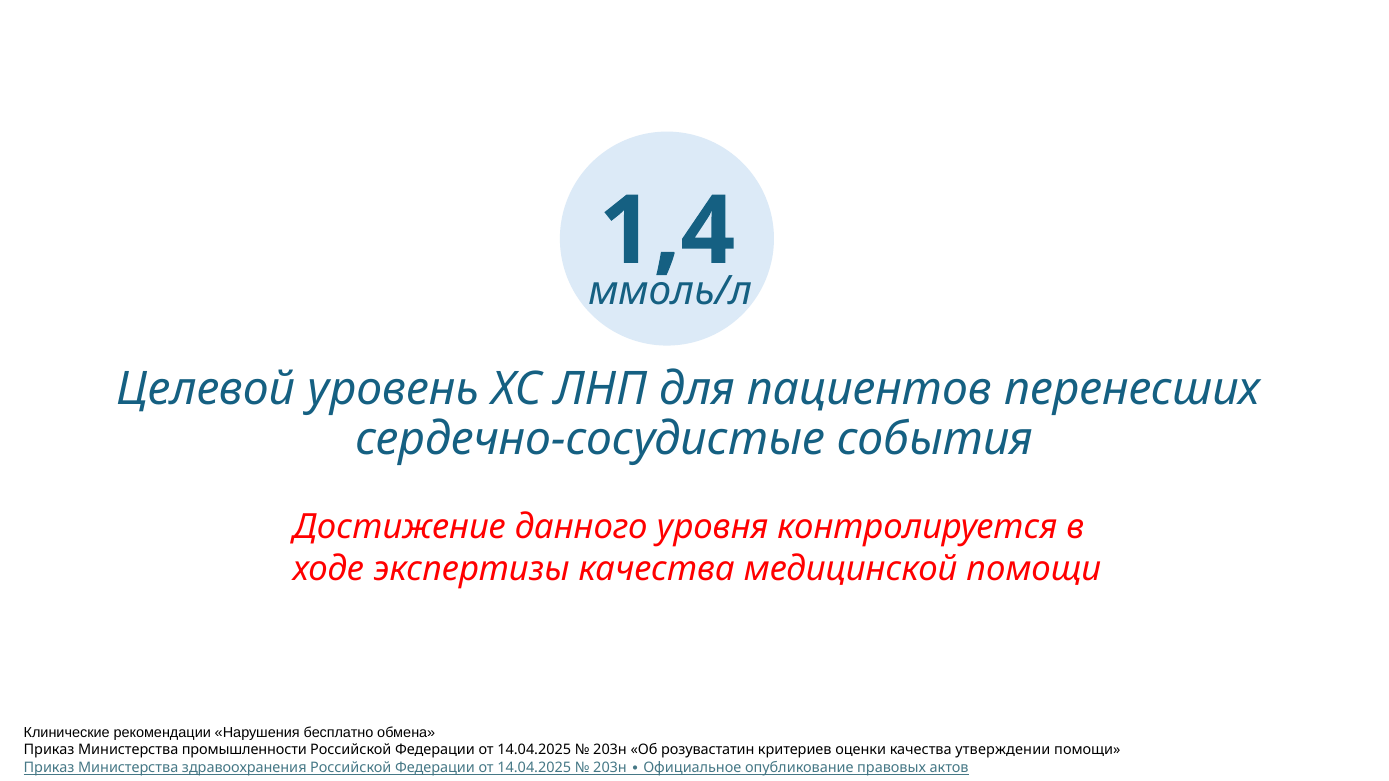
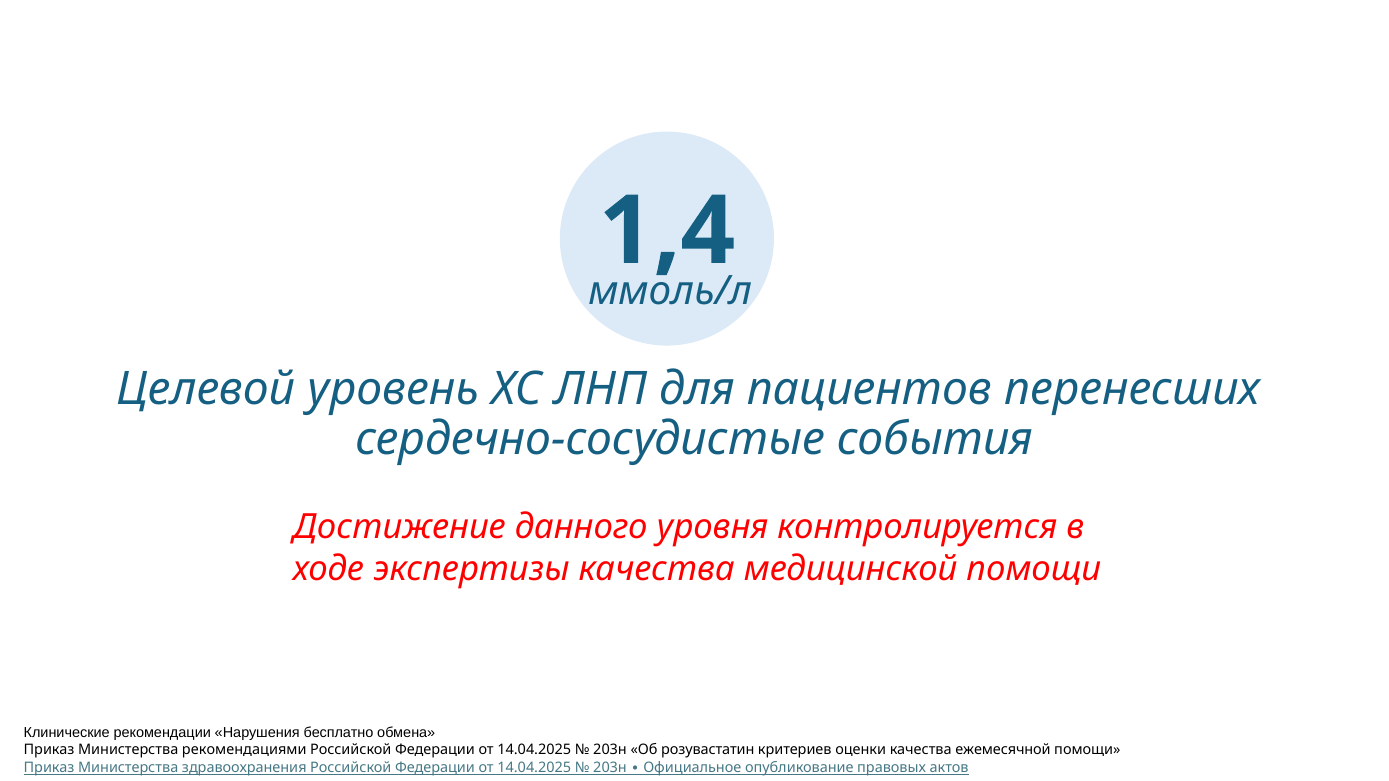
промышленности: промышленности -> рекомендациями
утверждении: утверждении -> ежемесячной
